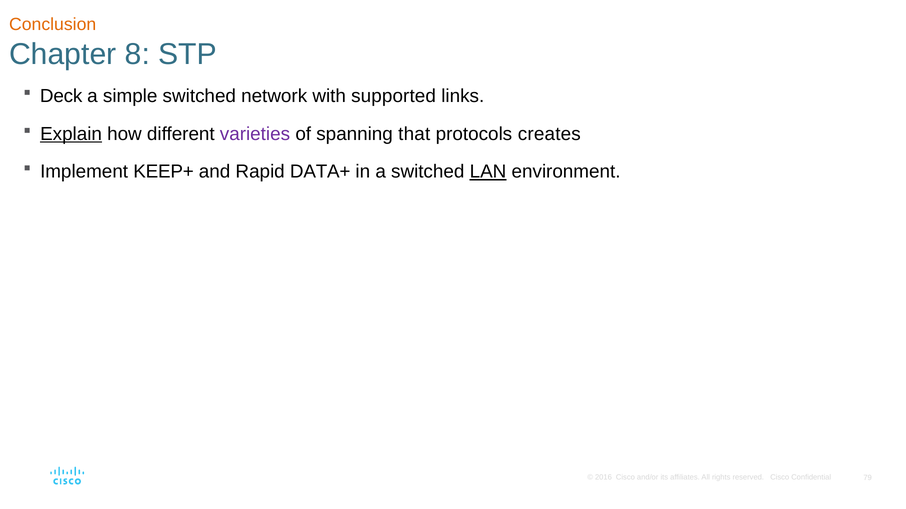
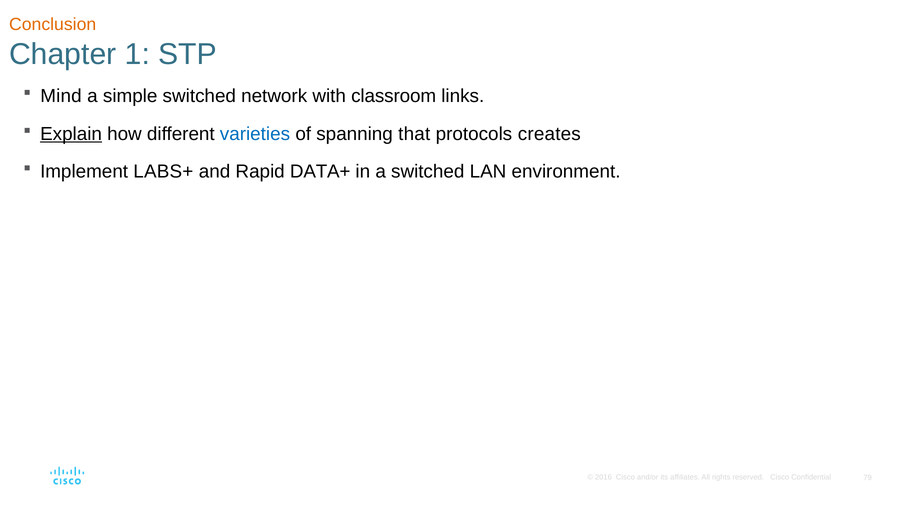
8: 8 -> 1
Deck: Deck -> Mind
supported: supported -> classroom
varieties colour: purple -> blue
KEEP+: KEEP+ -> LABS+
LAN underline: present -> none
